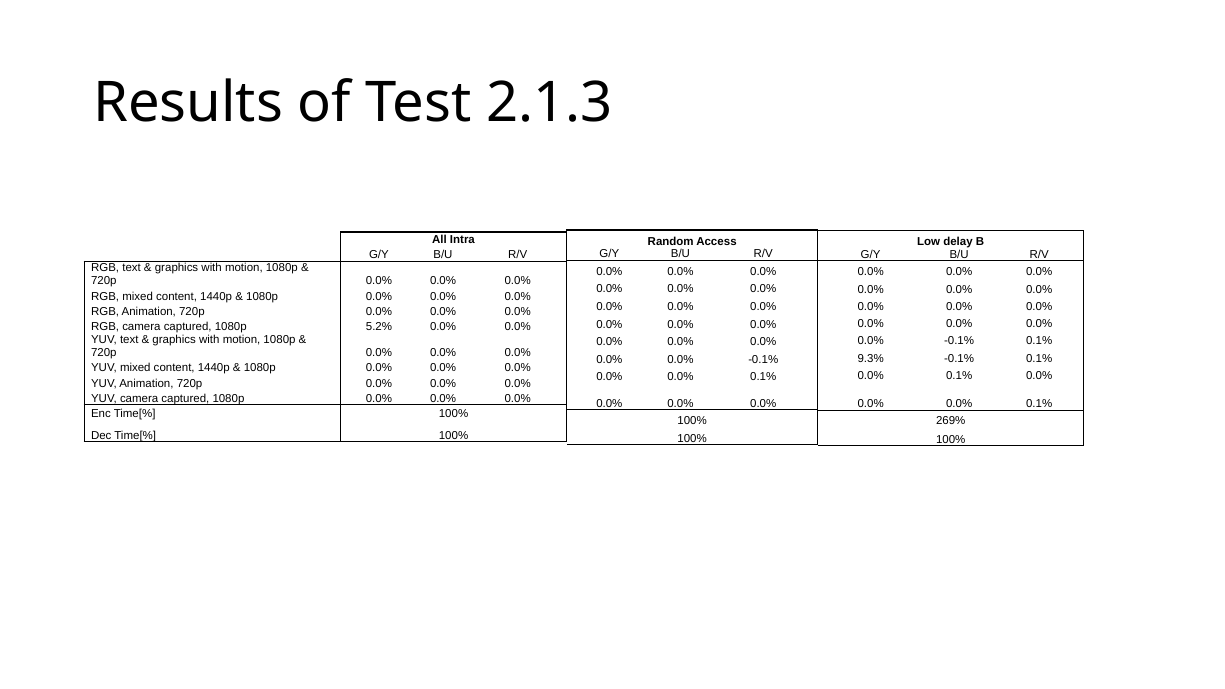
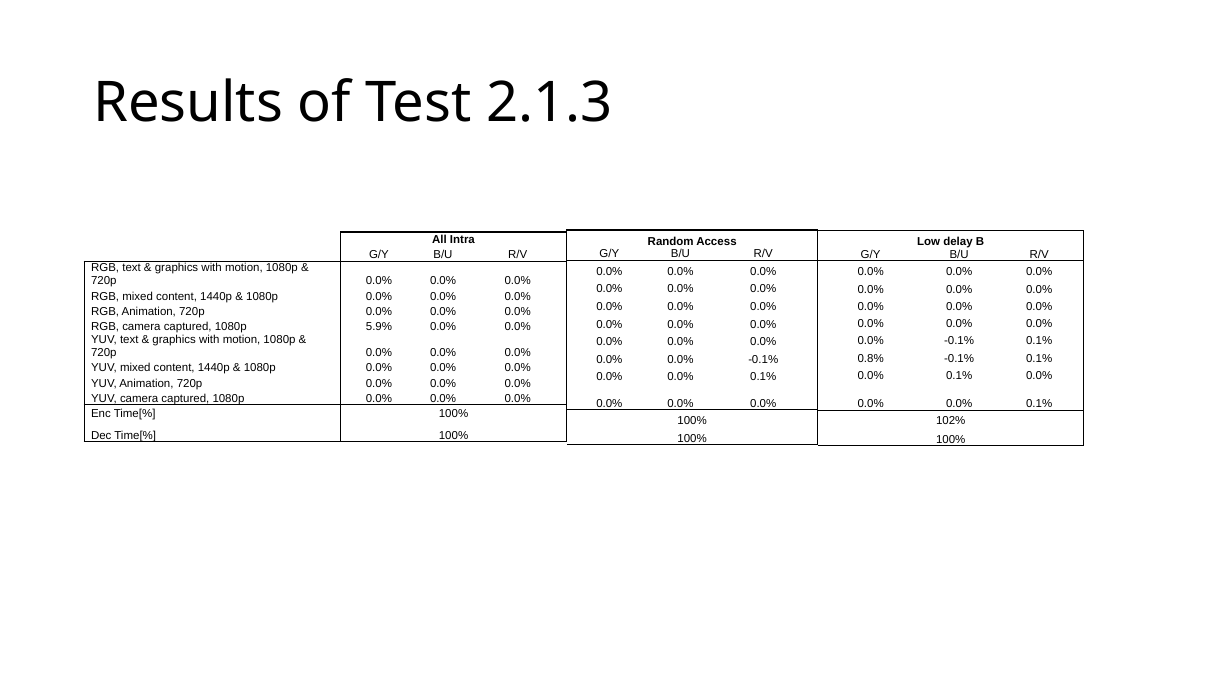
5.2%: 5.2% -> 5.9%
9.3%: 9.3% -> 0.8%
269%: 269% -> 102%
